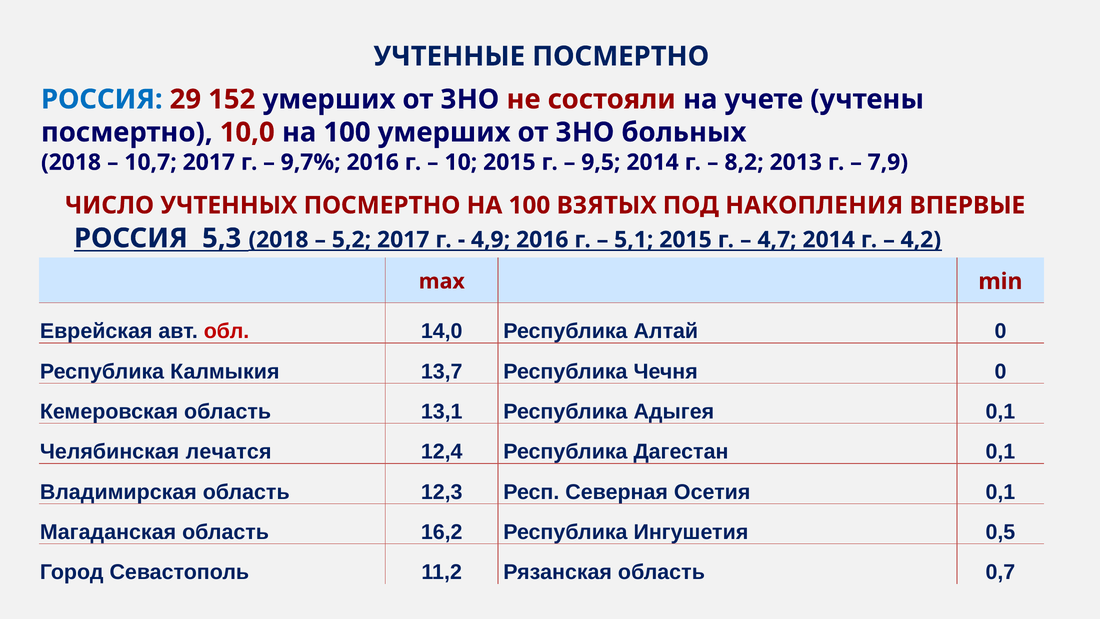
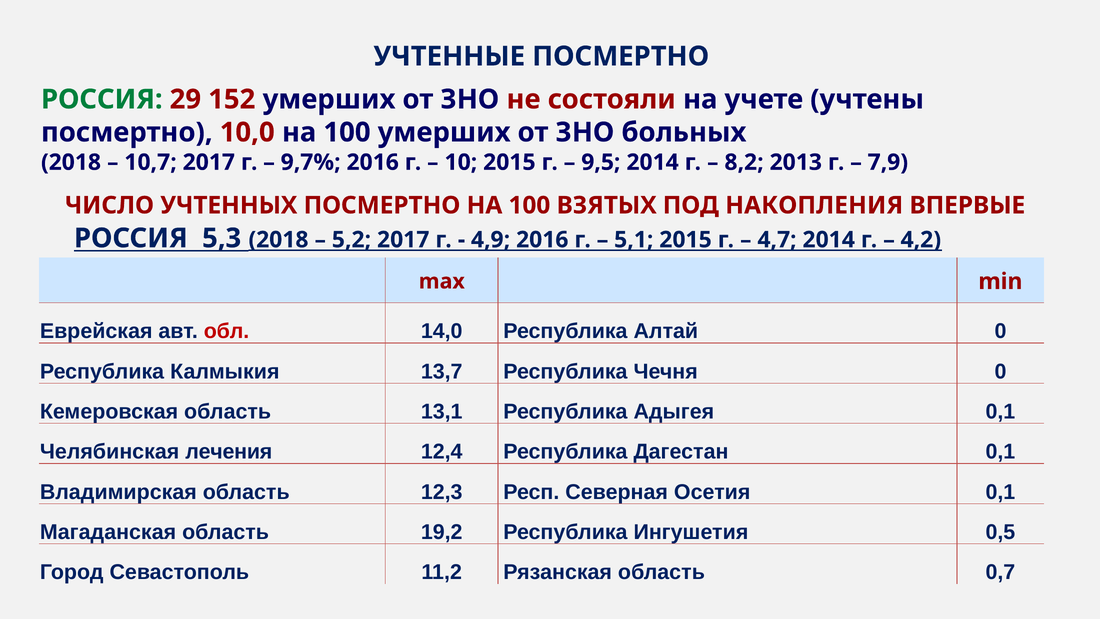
РОССИЯ at (102, 99) colour: blue -> green
лечатся: лечатся -> лечения
16,2: 16,2 -> 19,2
